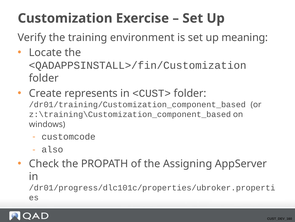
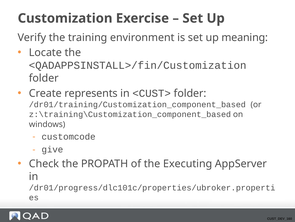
also: also -> give
Assigning: Assigning -> Executing
